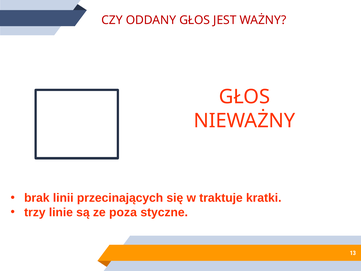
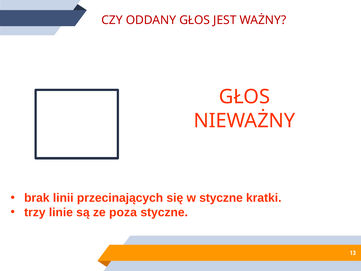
w traktuje: traktuje -> styczne
